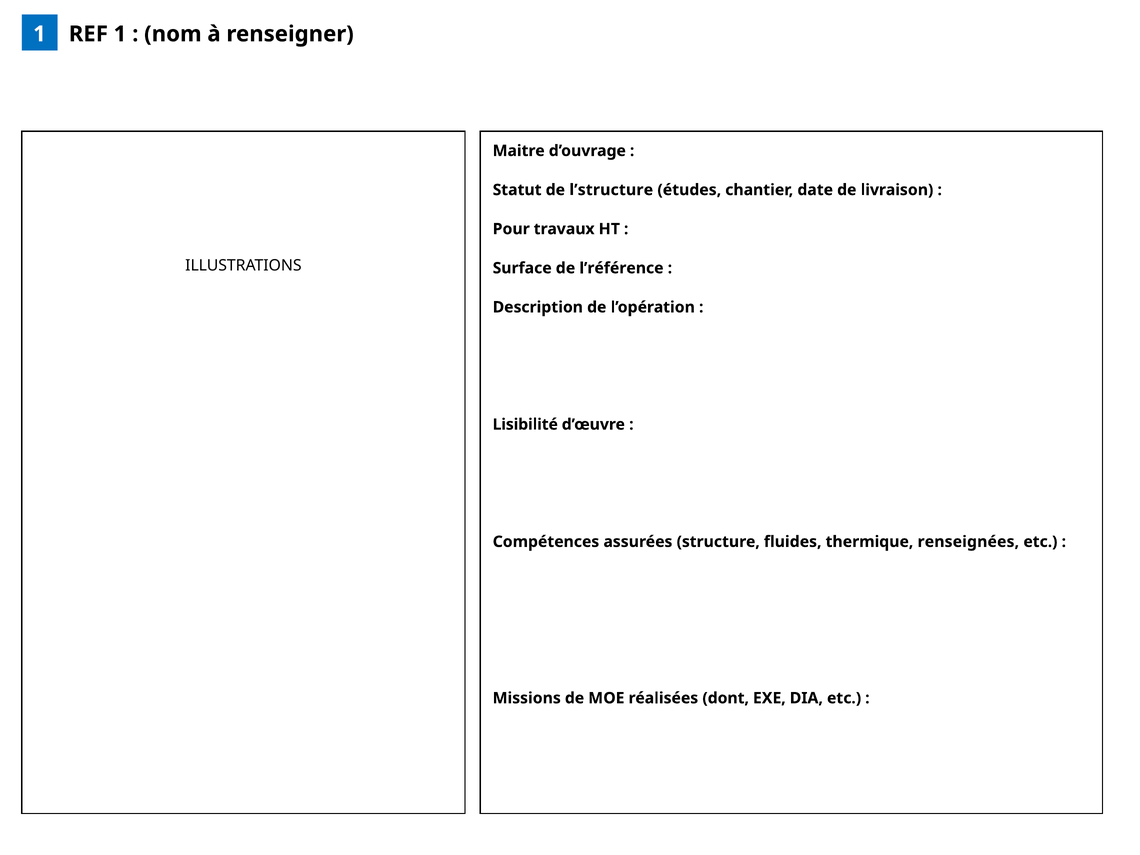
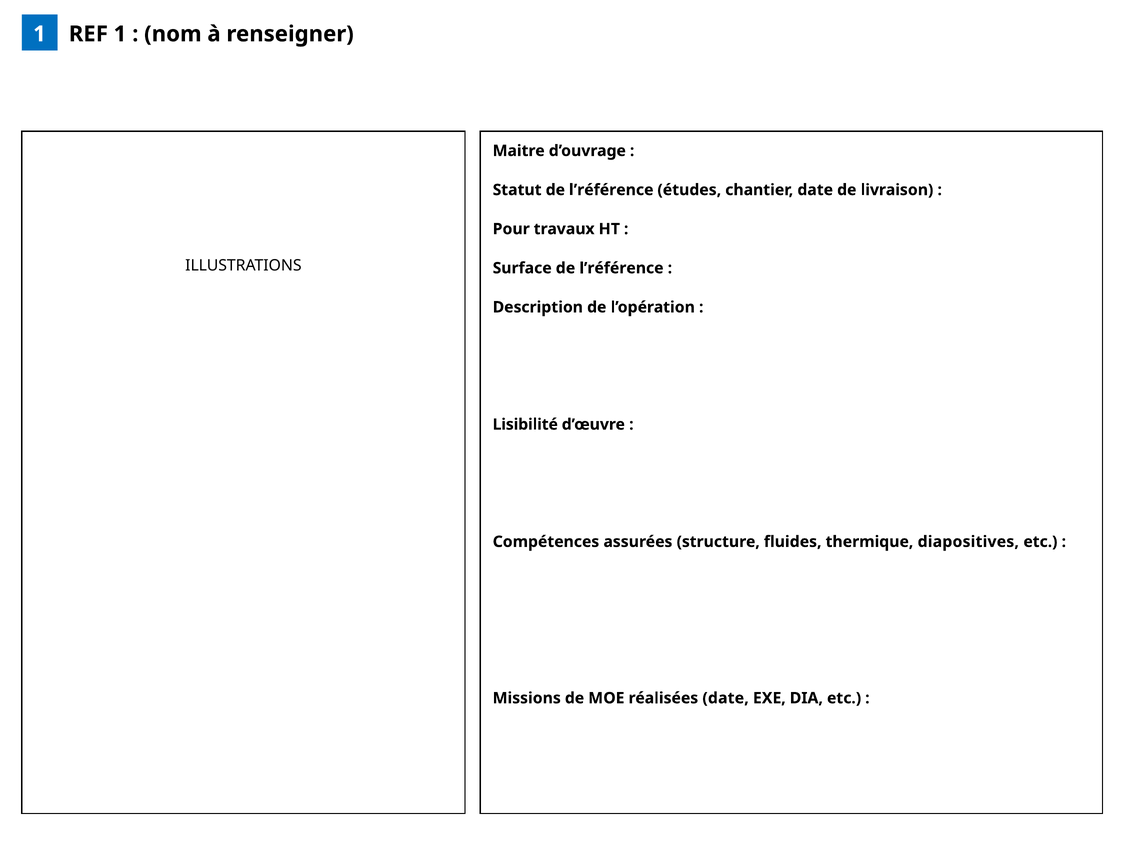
Statut de l’structure: l’structure -> l’référence
renseignées: renseignées -> diapositives
réalisées dont: dont -> date
